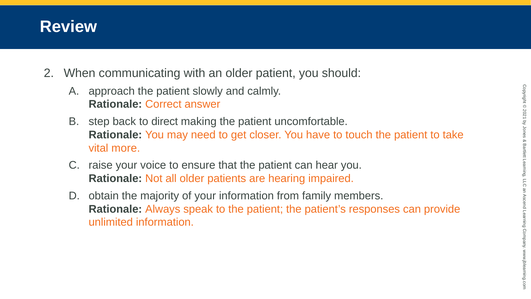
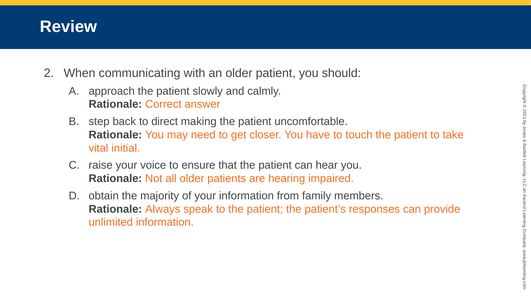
more: more -> initial
